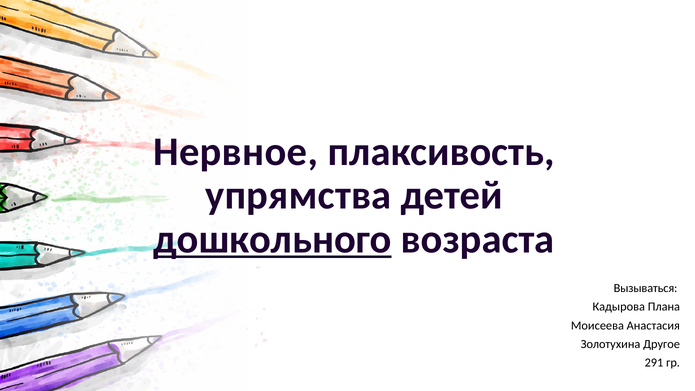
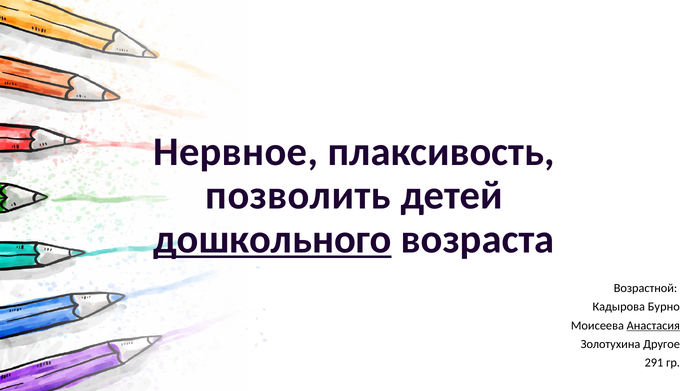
упрямства: упрямства -> позволить
Вызываться: Вызываться -> Возрастной
Плана: Плана -> Бурно
Анастасия underline: none -> present
